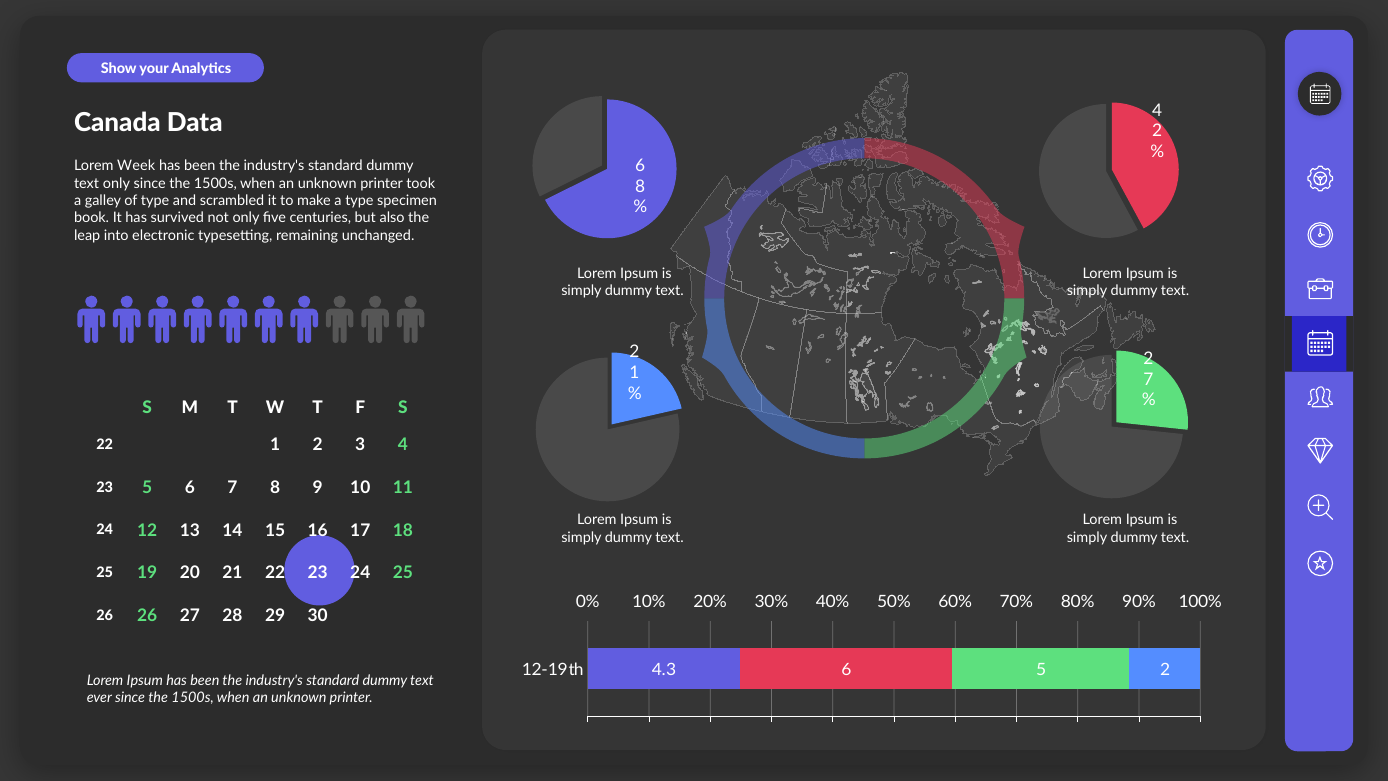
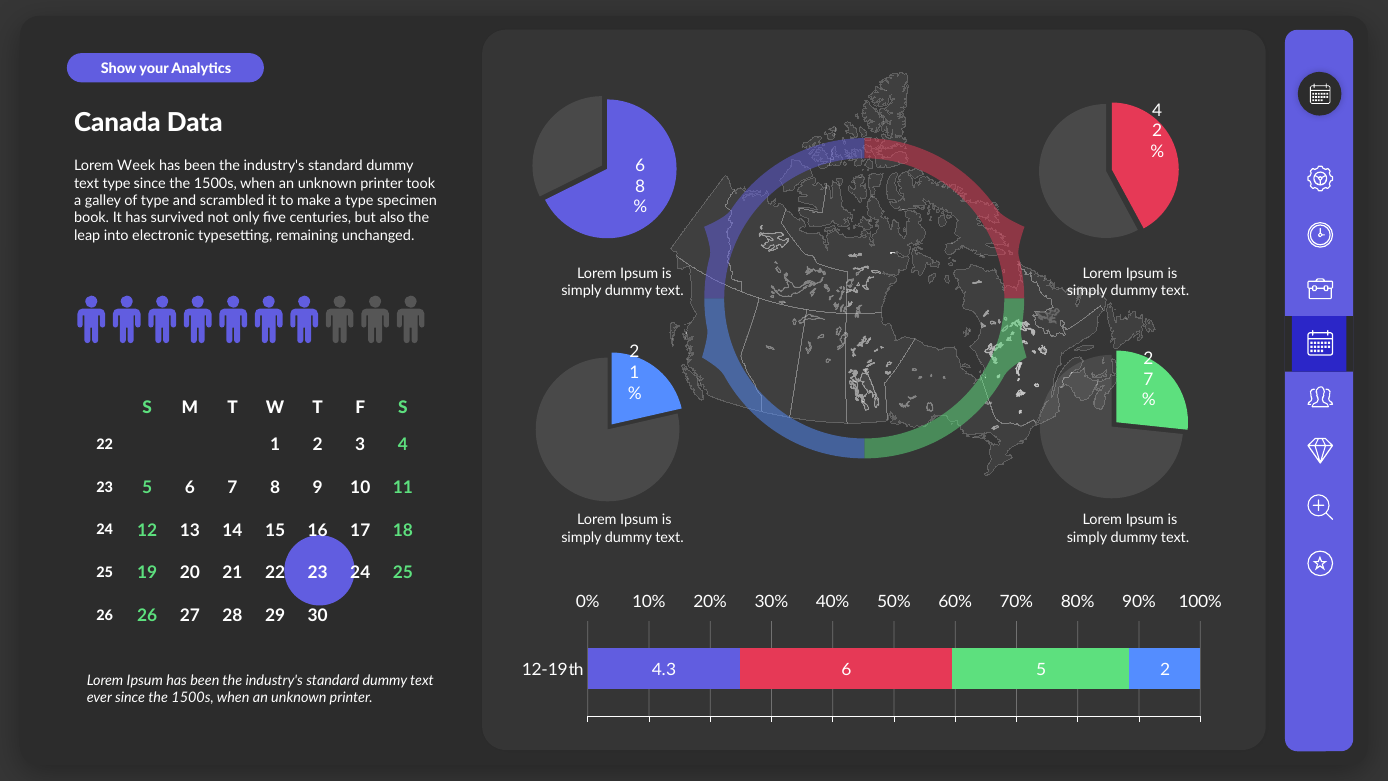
text only: only -> type
